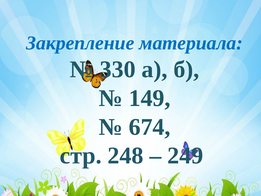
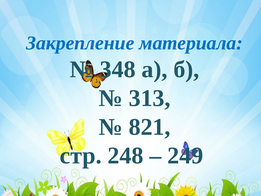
330: 330 -> 348
149: 149 -> 313
674: 674 -> 821
